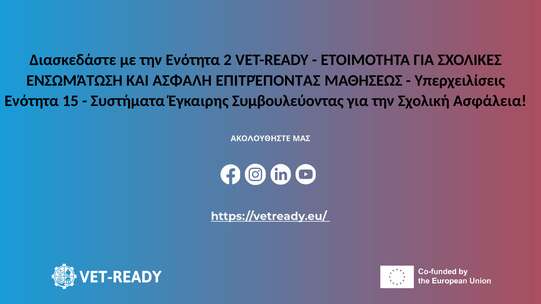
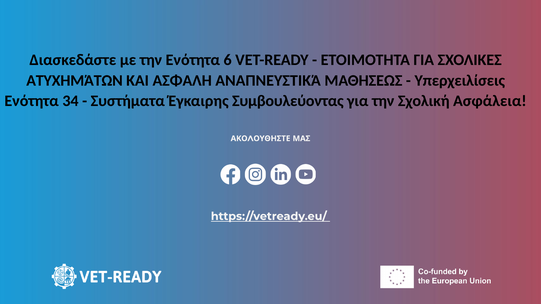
2: 2 -> 6
ΕΝΣΩΜΆΤΩΣΗ: ΕΝΣΩΜΆΤΩΣΗ -> ΑΤΥΧΗΜΆΤΩΝ
ΕΠΙΤΡΈΠΟΝΤΑΣ: ΕΠΙΤΡΈΠΟΝΤΑΣ -> ΑΝΑΠΝΕΥΣΤΙΚΆ
15: 15 -> 34
